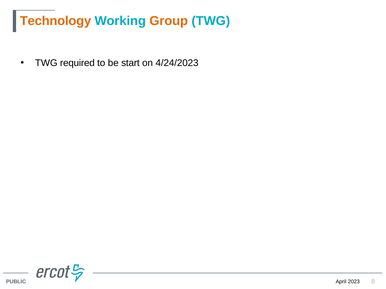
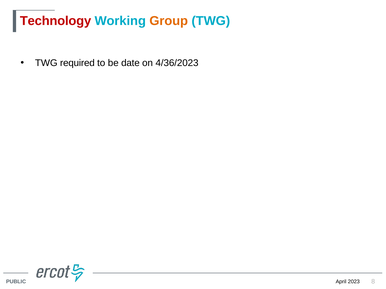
Technology colour: orange -> red
start: start -> date
4/24/2023: 4/24/2023 -> 4/36/2023
